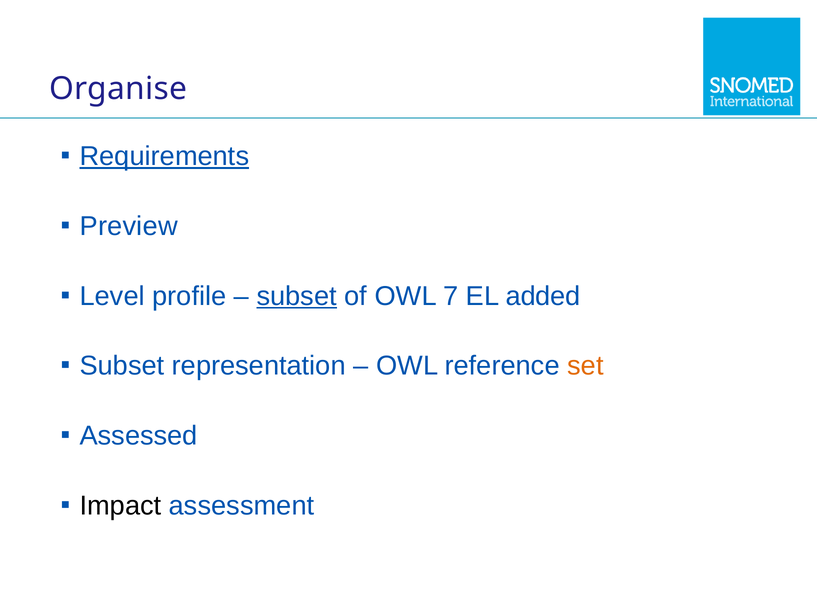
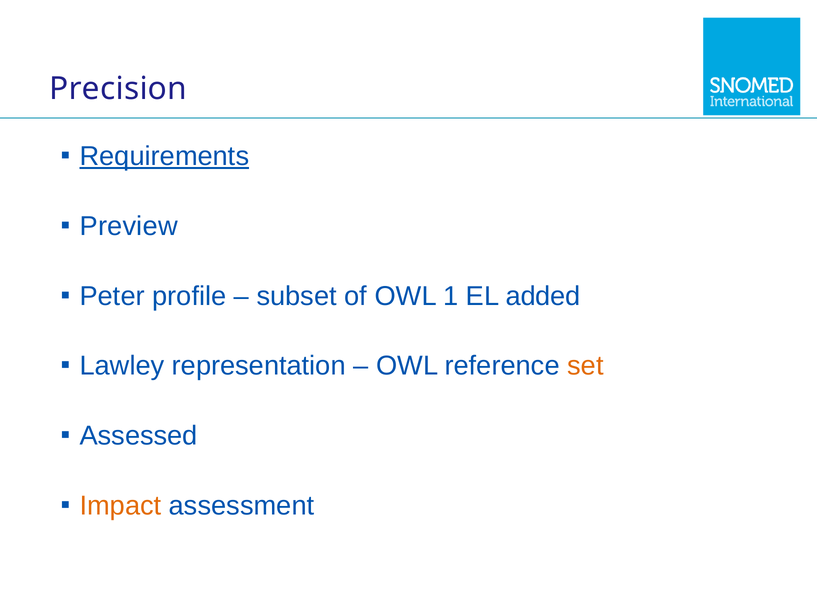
Organise: Organise -> Precision
Level: Level -> Peter
subset at (297, 296) underline: present -> none
7: 7 -> 1
Subset at (122, 366): Subset -> Lawley
Impact colour: black -> orange
